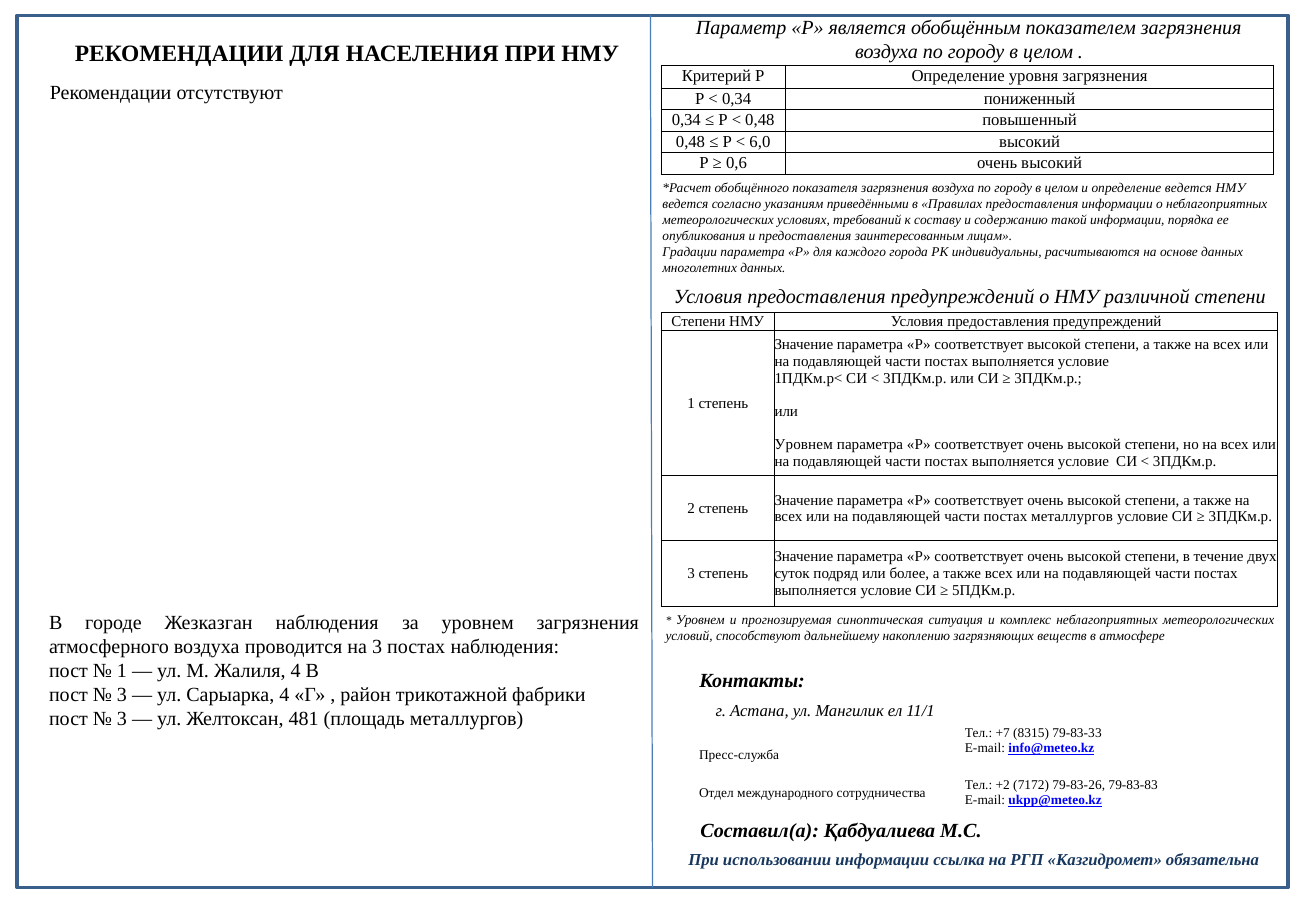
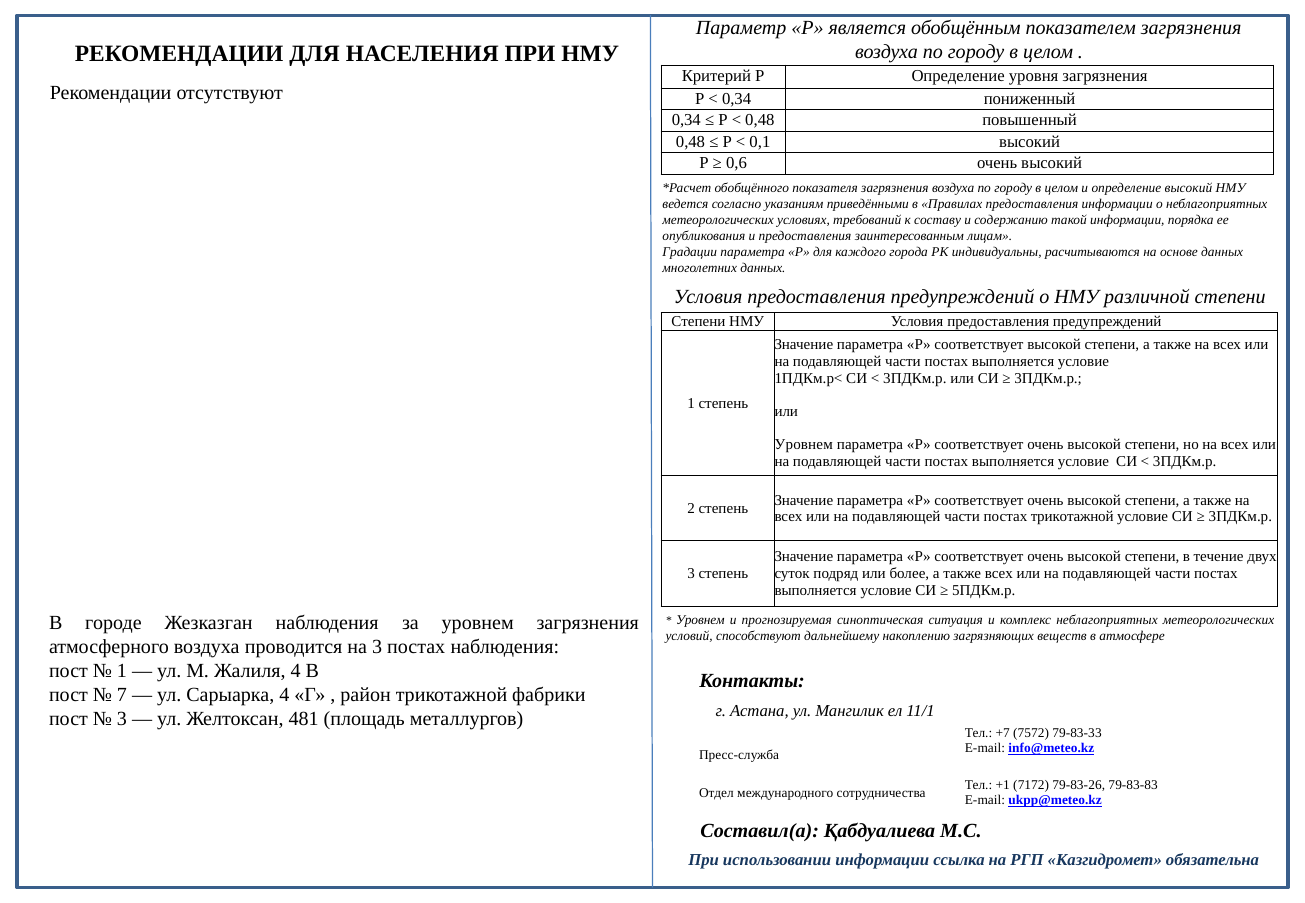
6,0: 6,0 -> 0,1
определение ведется: ведется -> высокий
постах металлургов: металлургов -> трикотажной
3 at (122, 695): 3 -> 7
8315: 8315 -> 7572
+2: +2 -> +1
